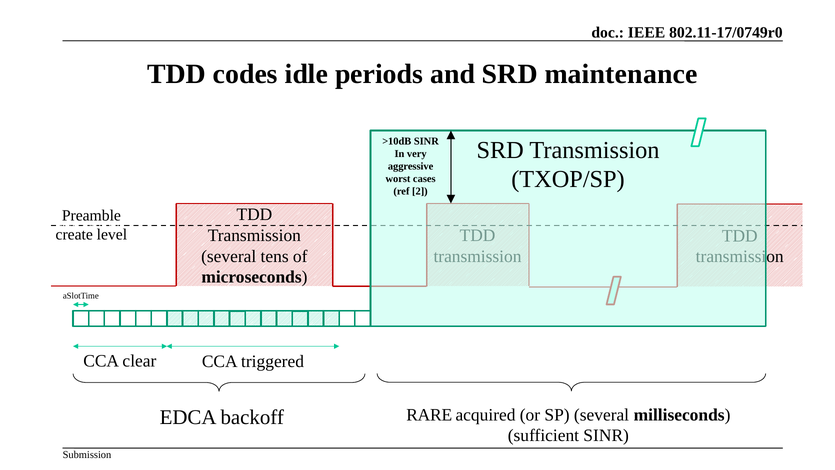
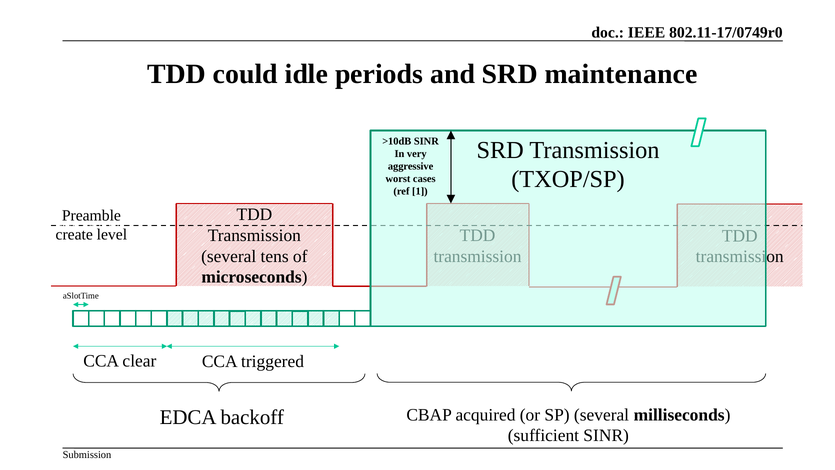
codes: codes -> could
2: 2 -> 1
RARE: RARE -> CBAP
